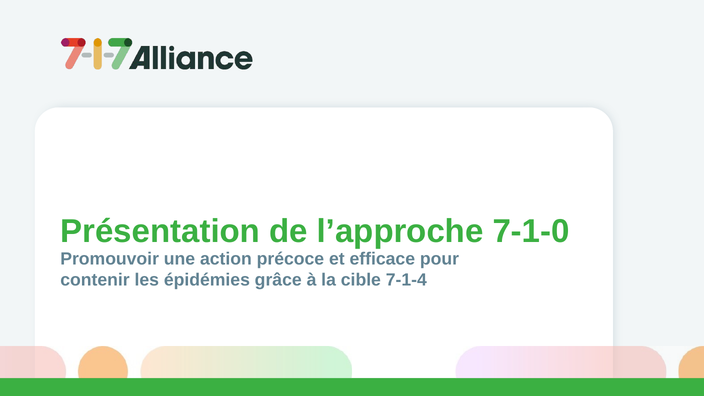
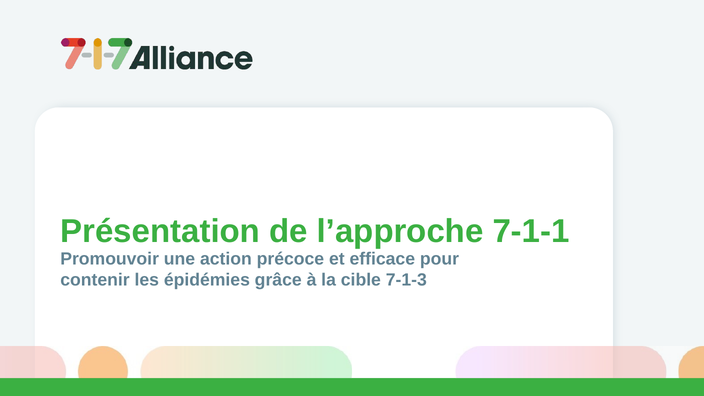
7-1-0: 7-1-0 -> 7-1-1
7-1-4: 7-1-4 -> 7-1-3
